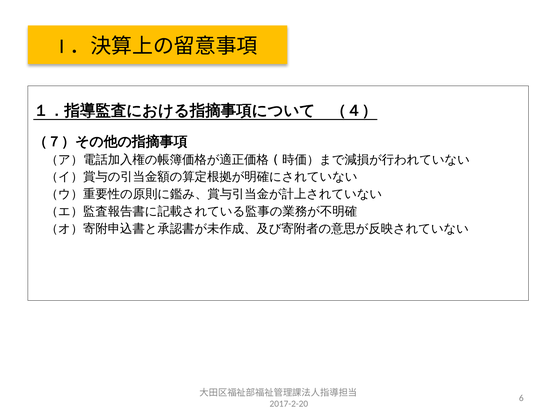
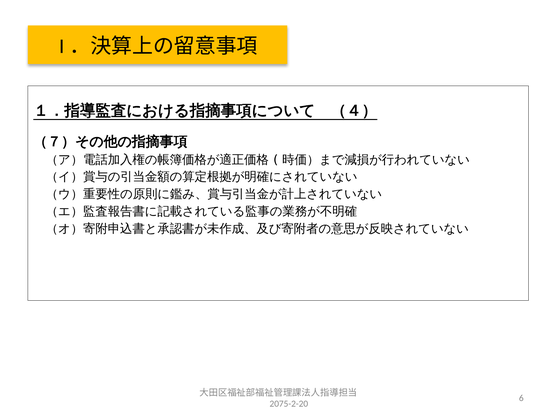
2017-2-20: 2017-2-20 -> 2075-2-20
